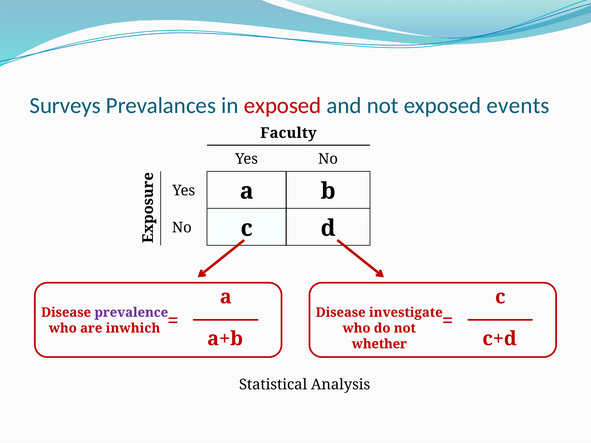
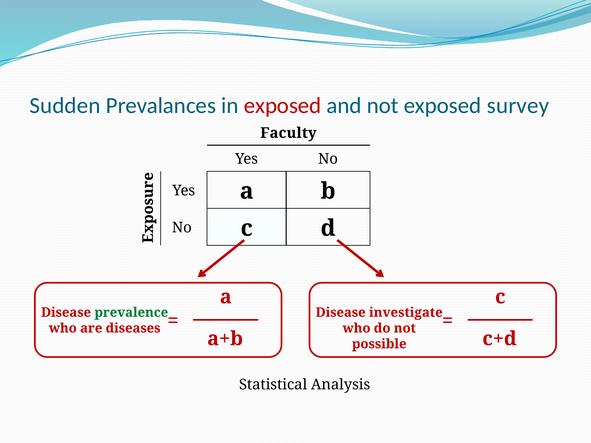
Surveys: Surveys -> Sudden
events: events -> survey
prevalence colour: purple -> green
inwhich: inwhich -> diseases
whether: whether -> possible
